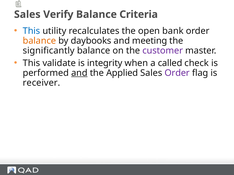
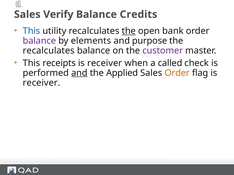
Criteria: Criteria -> Credits
the at (129, 31) underline: none -> present
balance at (39, 41) colour: orange -> purple
daybooks: daybooks -> elements
meeting: meeting -> purpose
significantly at (49, 51): significantly -> recalculates
validate: validate -> receipts
integrity at (105, 63): integrity -> receiver
Order at (177, 73) colour: purple -> orange
